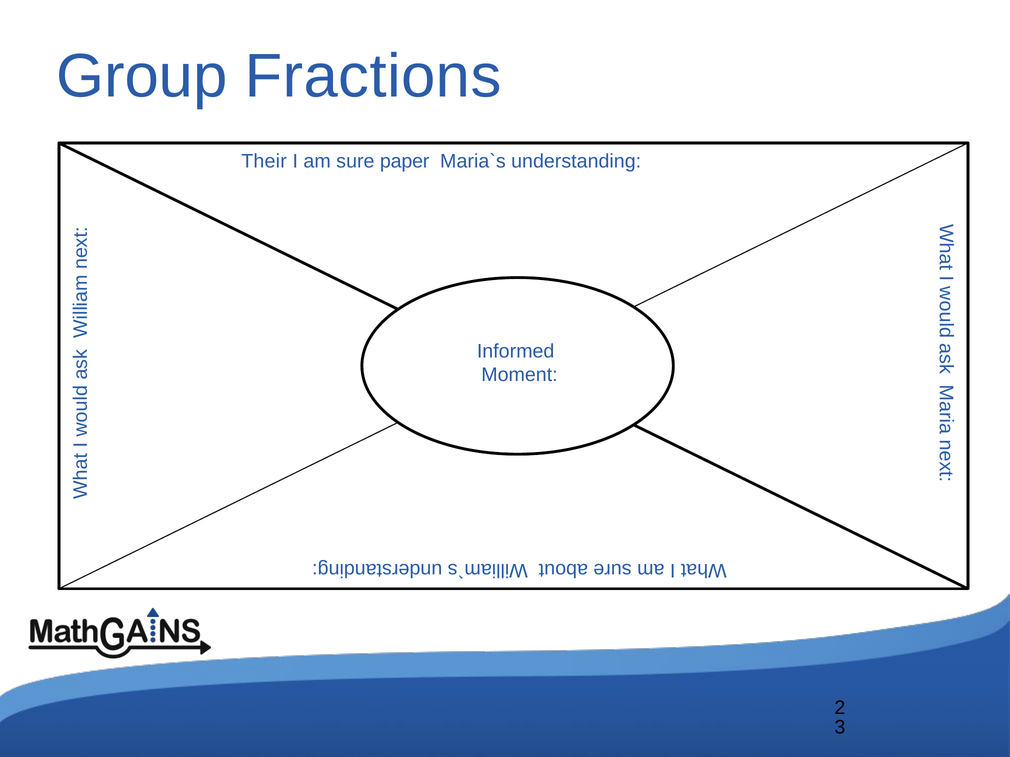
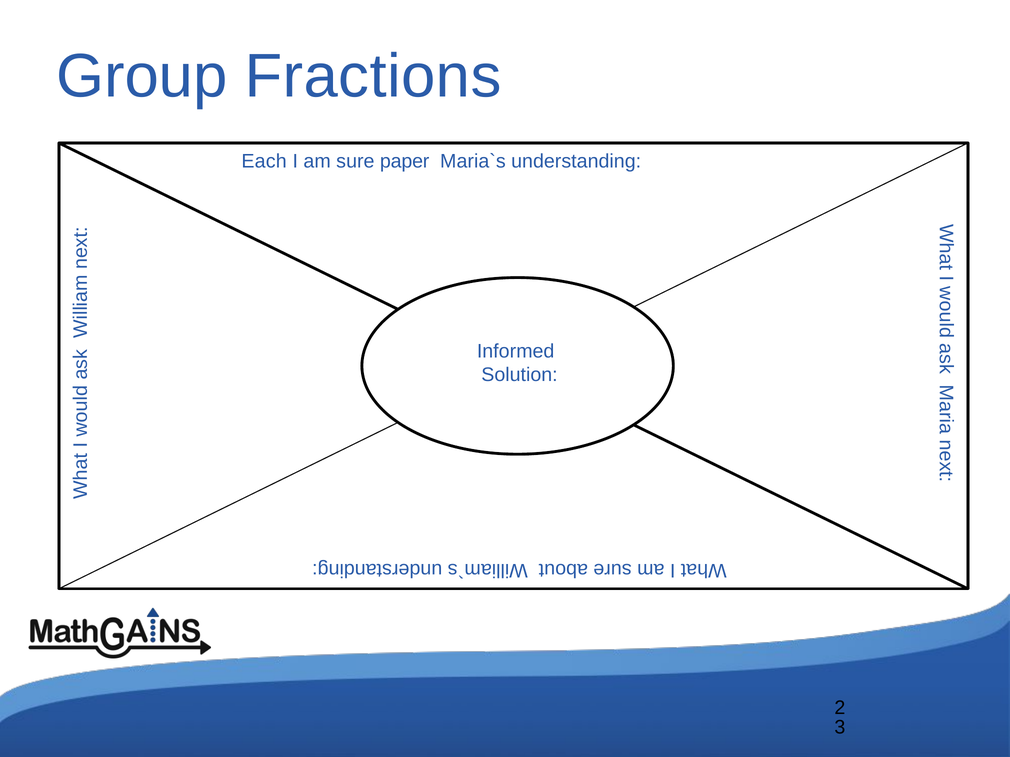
Their: Their -> Each
Moment: Moment -> Solution
